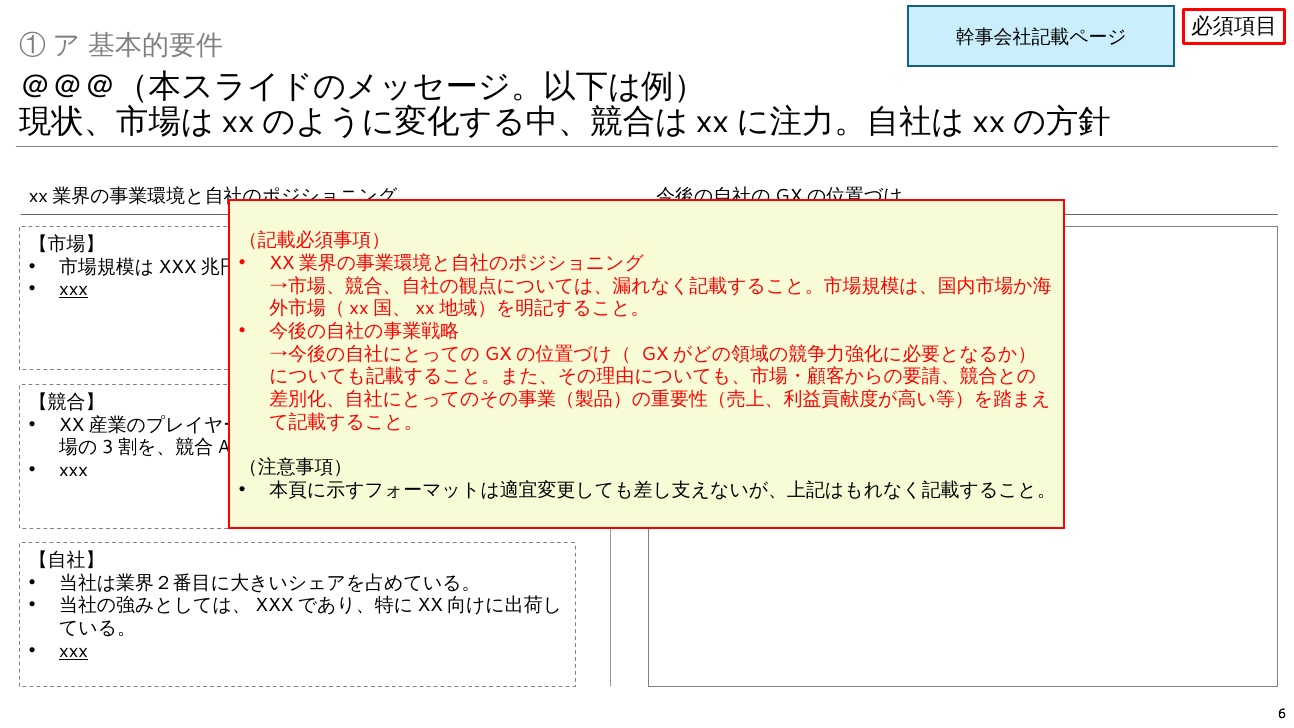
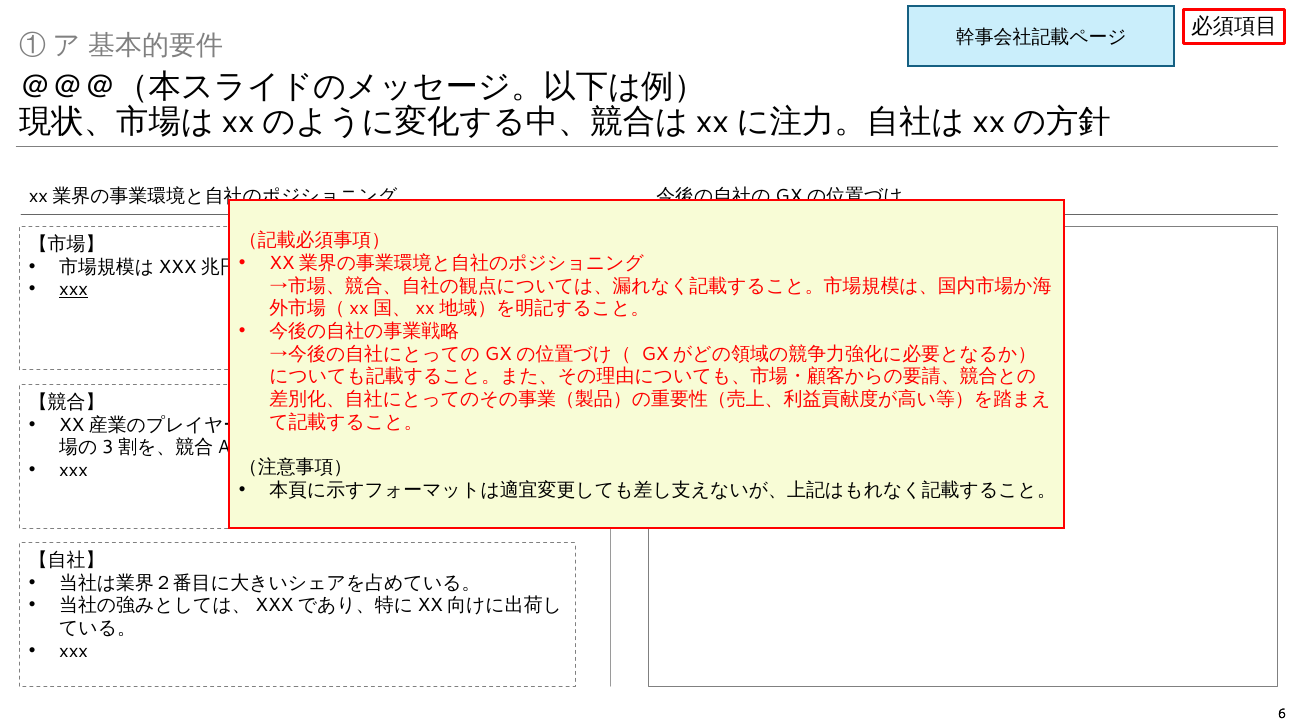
xxx at (74, 651) underline: present -> none
